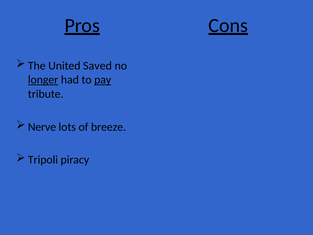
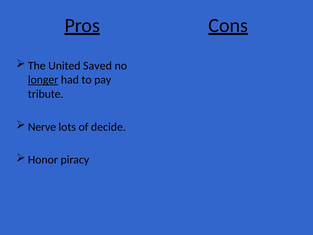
pay underline: present -> none
breeze: breeze -> decide
Tripoli: Tripoli -> Honor
